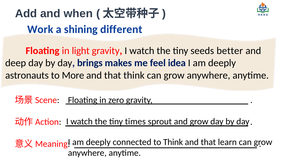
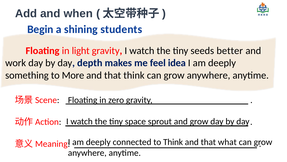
Work: Work -> Begin
different: different -> students
deep: deep -> work
brings: brings -> depth
astronauts: astronauts -> something
times: times -> space
learn: learn -> what
